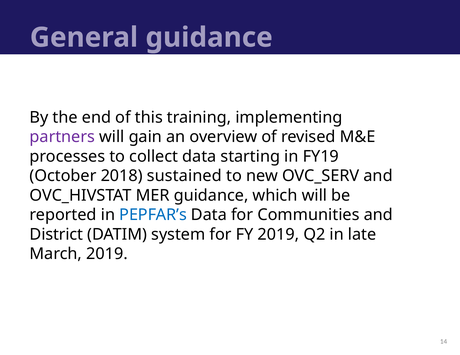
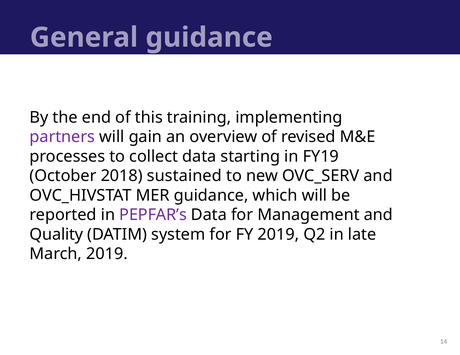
PEPFAR’s colour: blue -> purple
Communities: Communities -> Management
District: District -> Quality
